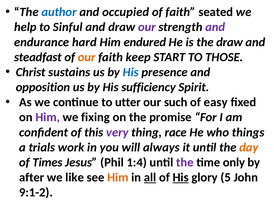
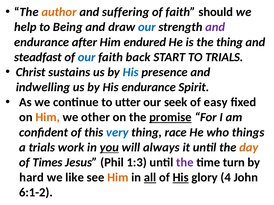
author colour: blue -> orange
occupied: occupied -> suffering
seated: seated -> should
Sinful: Sinful -> Being
our at (147, 27) colour: purple -> blue
hard: hard -> after
the draw: draw -> thing
our at (87, 57) colour: orange -> blue
keep: keep -> back
TO THOSE: THOSE -> TRIALS
opposition: opposition -> indwelling
His sufficiency: sufficiency -> endurance
such: such -> seek
Him at (48, 118) colour: purple -> orange
fixing: fixing -> other
promise underline: none -> present
very colour: purple -> blue
you underline: none -> present
1:4: 1:4 -> 1:3
only: only -> turn
after: after -> hard
5: 5 -> 4
9:1-2: 9:1-2 -> 6:1-2
